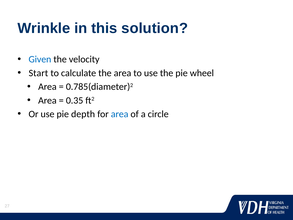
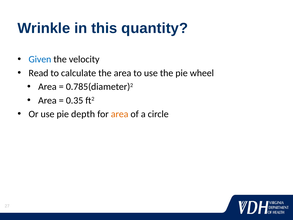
solution: solution -> quantity
Start: Start -> Read
area at (120, 114) colour: blue -> orange
